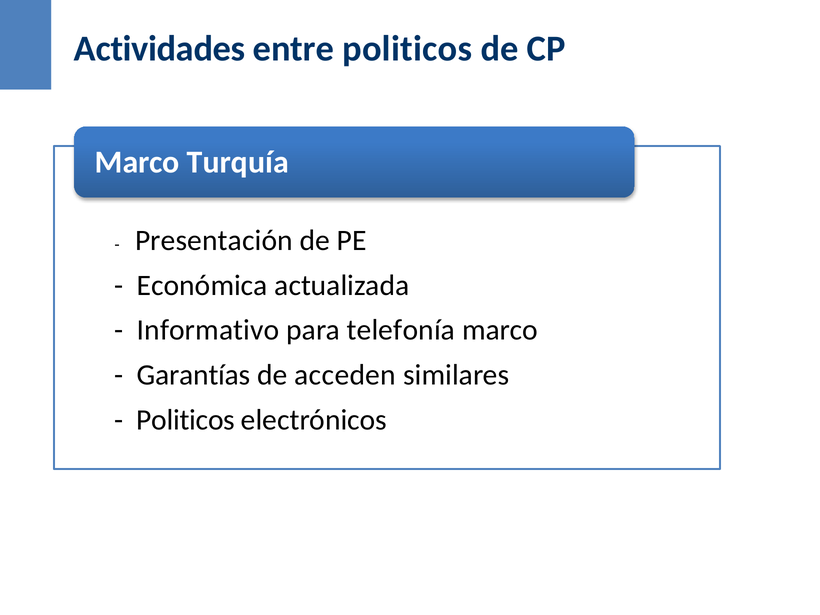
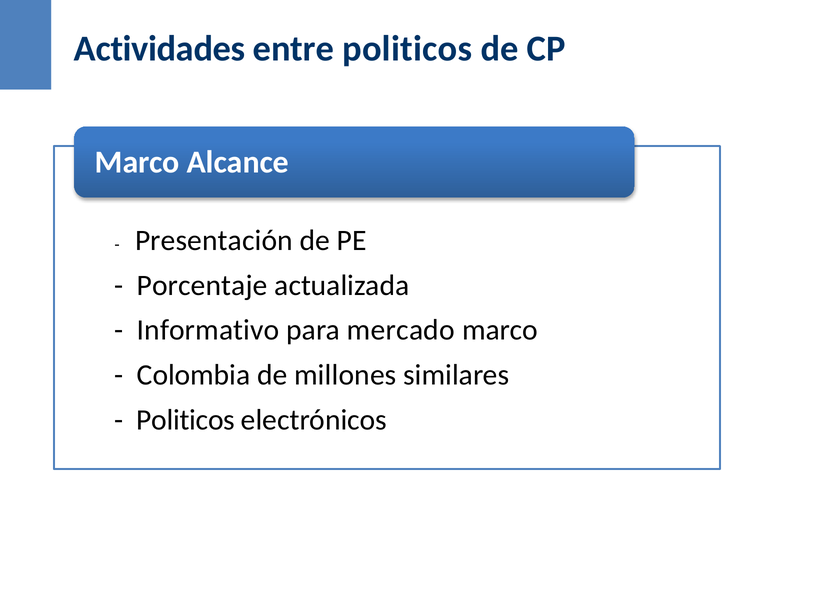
Turquía: Turquía -> Alcance
Económica: Económica -> Porcentaje
telefonía: telefonía -> mercado
Garantías: Garantías -> Colombia
acceden: acceden -> millones
